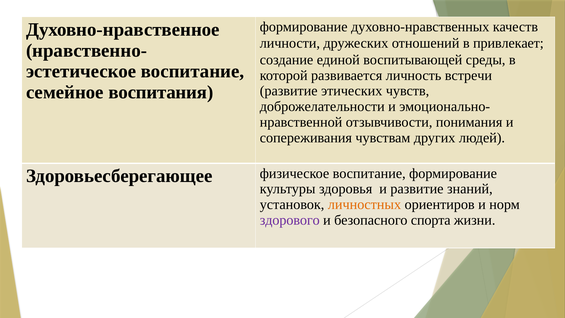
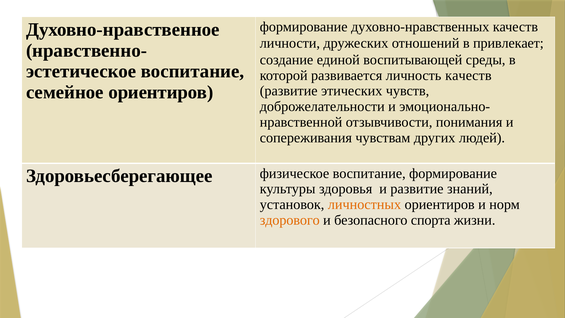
личность встречи: встречи -> качеств
семейное воспитания: воспитания -> ориентиров
здорового colour: purple -> orange
